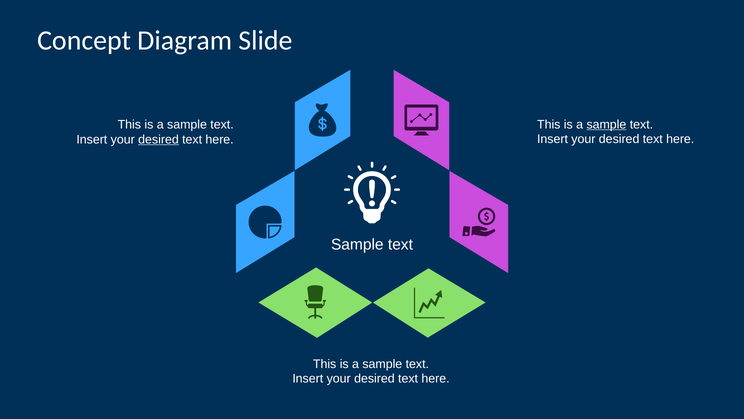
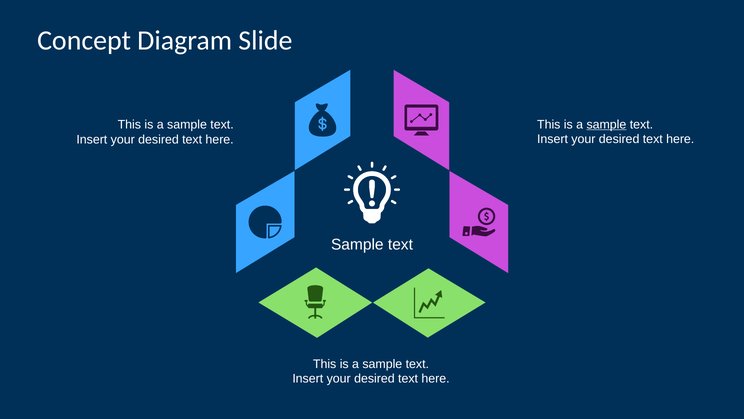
desired at (159, 139) underline: present -> none
